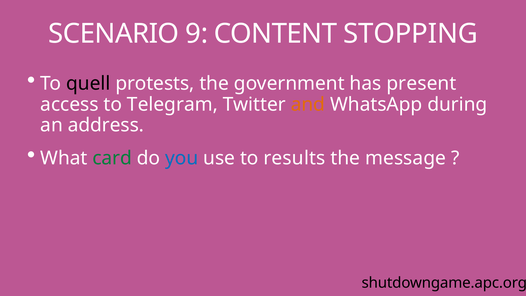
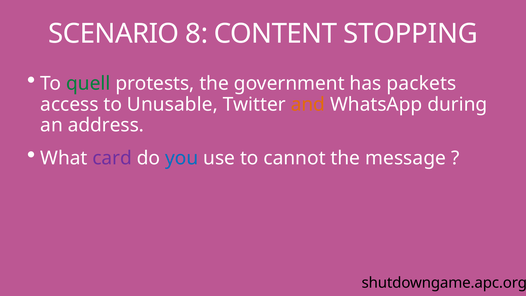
9: 9 -> 8
quell colour: black -> green
present: present -> packets
Telegram: Telegram -> Unusable
card colour: green -> purple
results: results -> cannot
